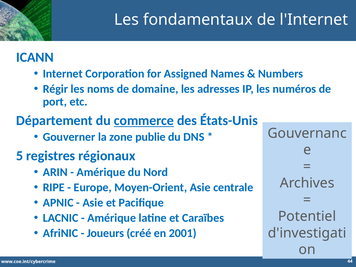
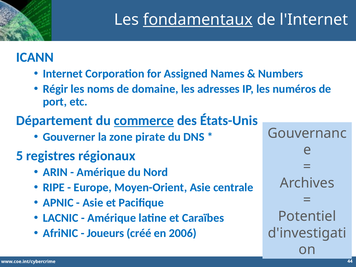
fondamentaux underline: none -> present
publie: publie -> pirate
2001: 2001 -> 2006
